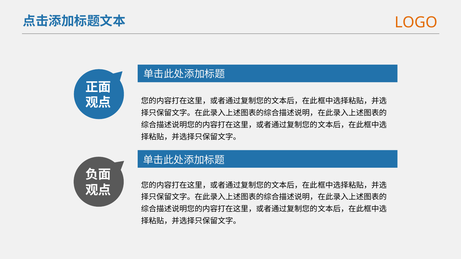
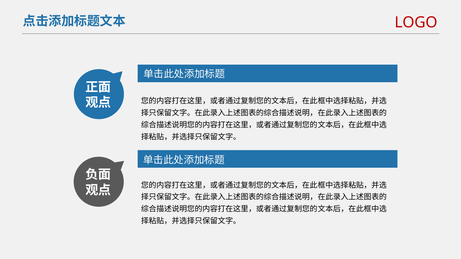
LOGO colour: orange -> red
